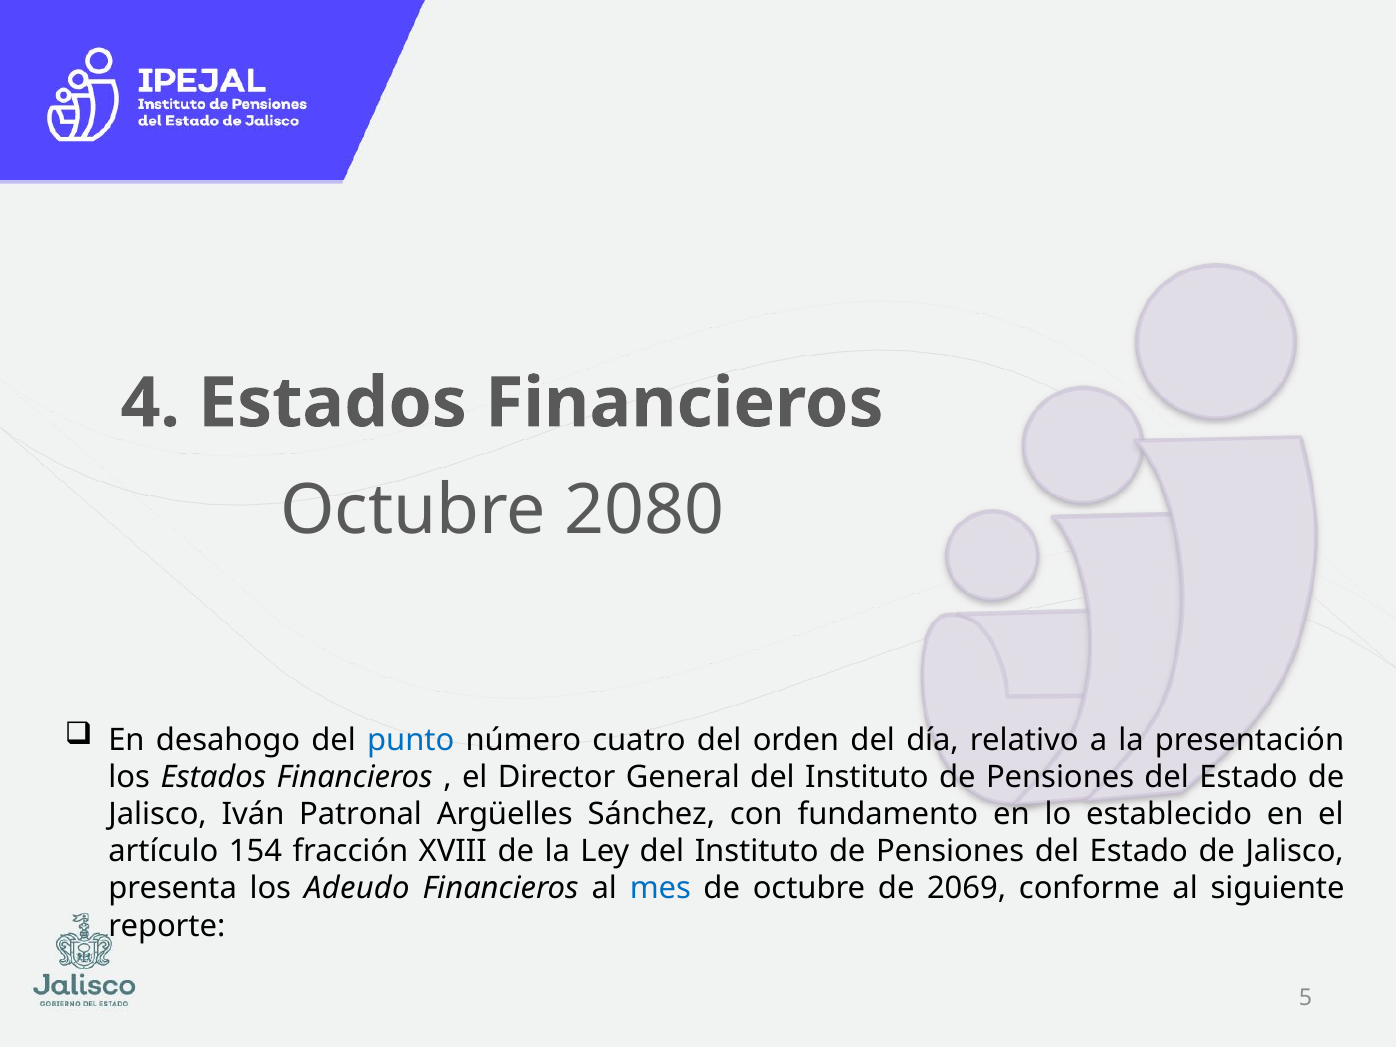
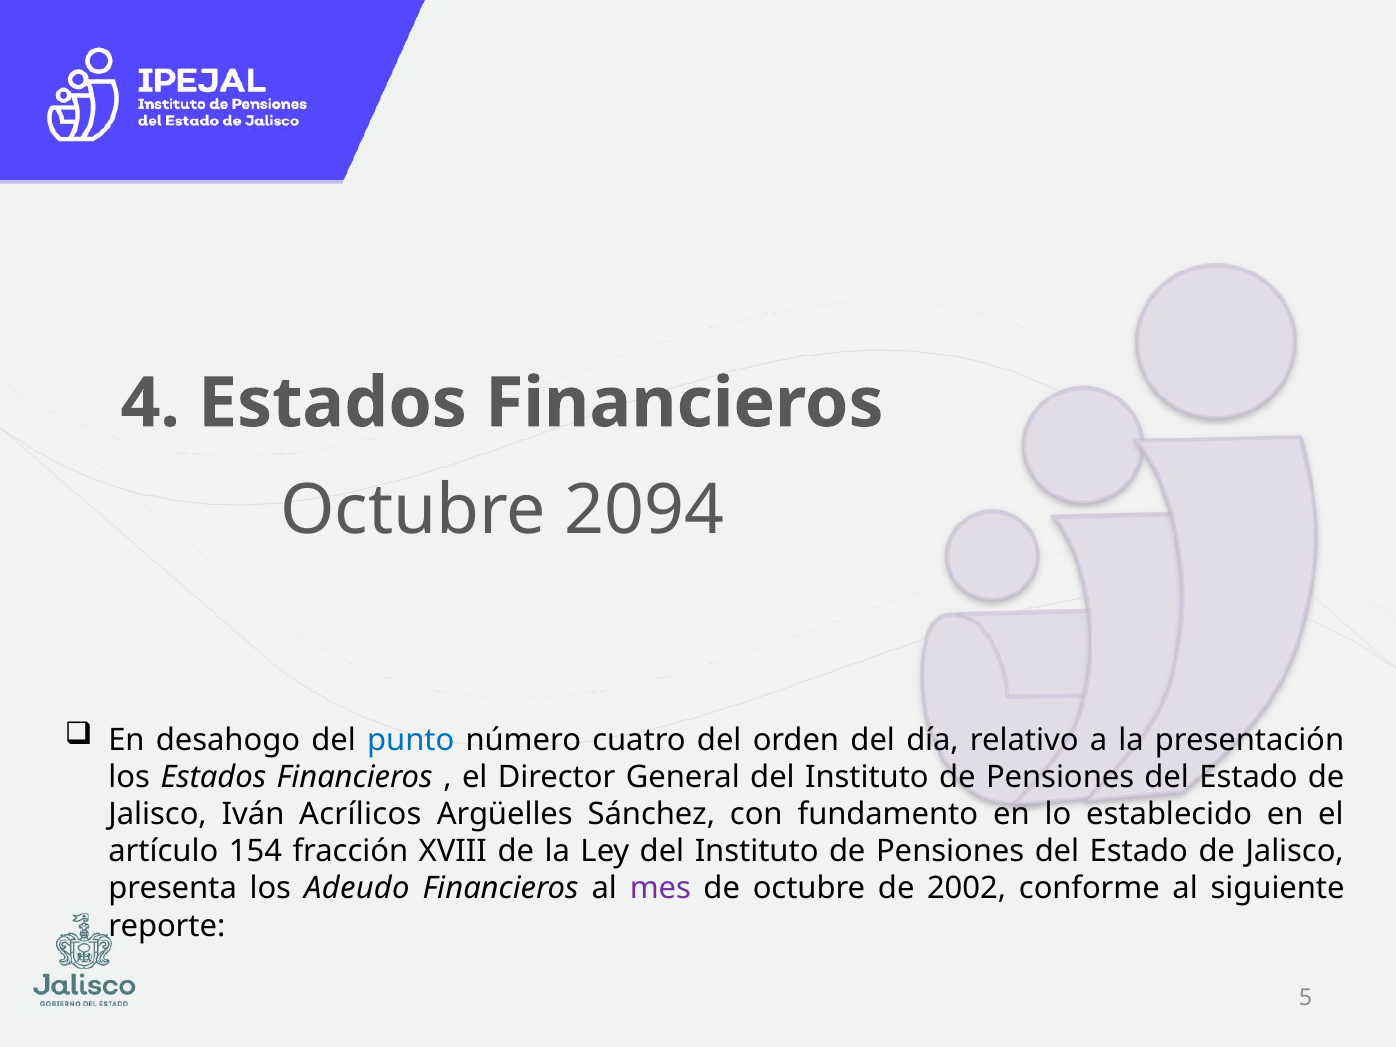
2080: 2080 -> 2094
Patronal: Patronal -> Acrílicos
mes colour: blue -> purple
2069: 2069 -> 2002
